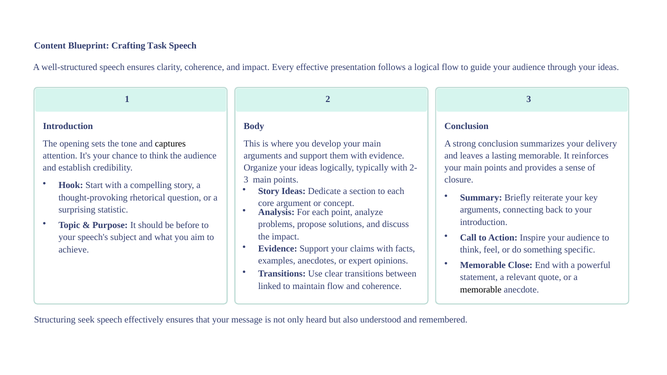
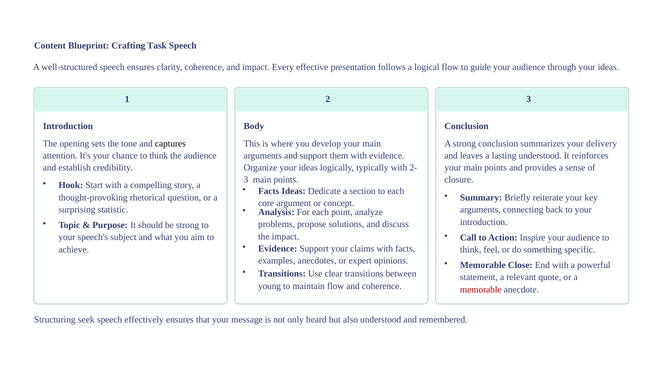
lasting memorable: memorable -> understood
Story at (269, 191): Story -> Facts
be before: before -> strong
linked: linked -> young
memorable at (481, 290) colour: black -> red
